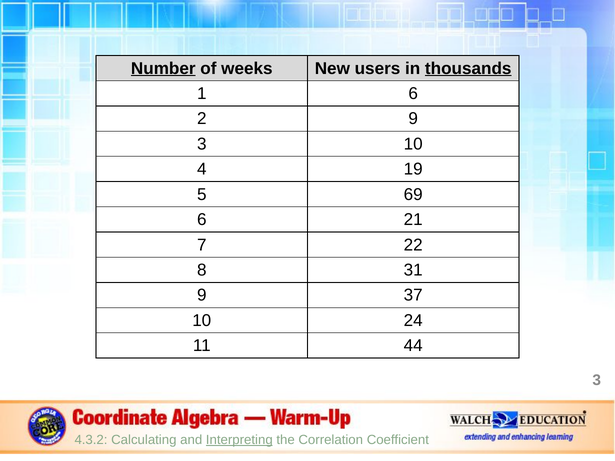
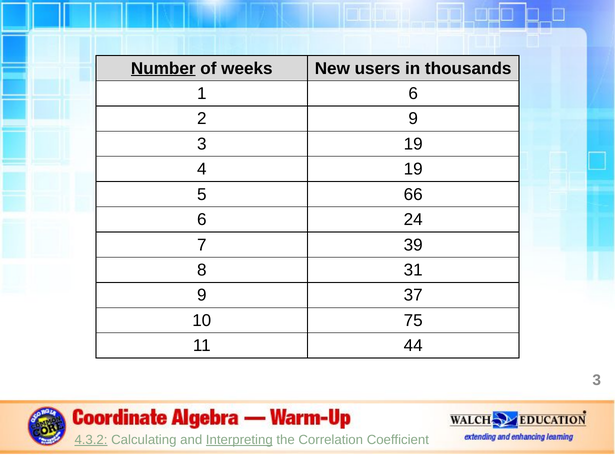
thousands underline: present -> none
3 10: 10 -> 19
69: 69 -> 66
21: 21 -> 24
22: 22 -> 39
24: 24 -> 75
4.3.2 underline: none -> present
